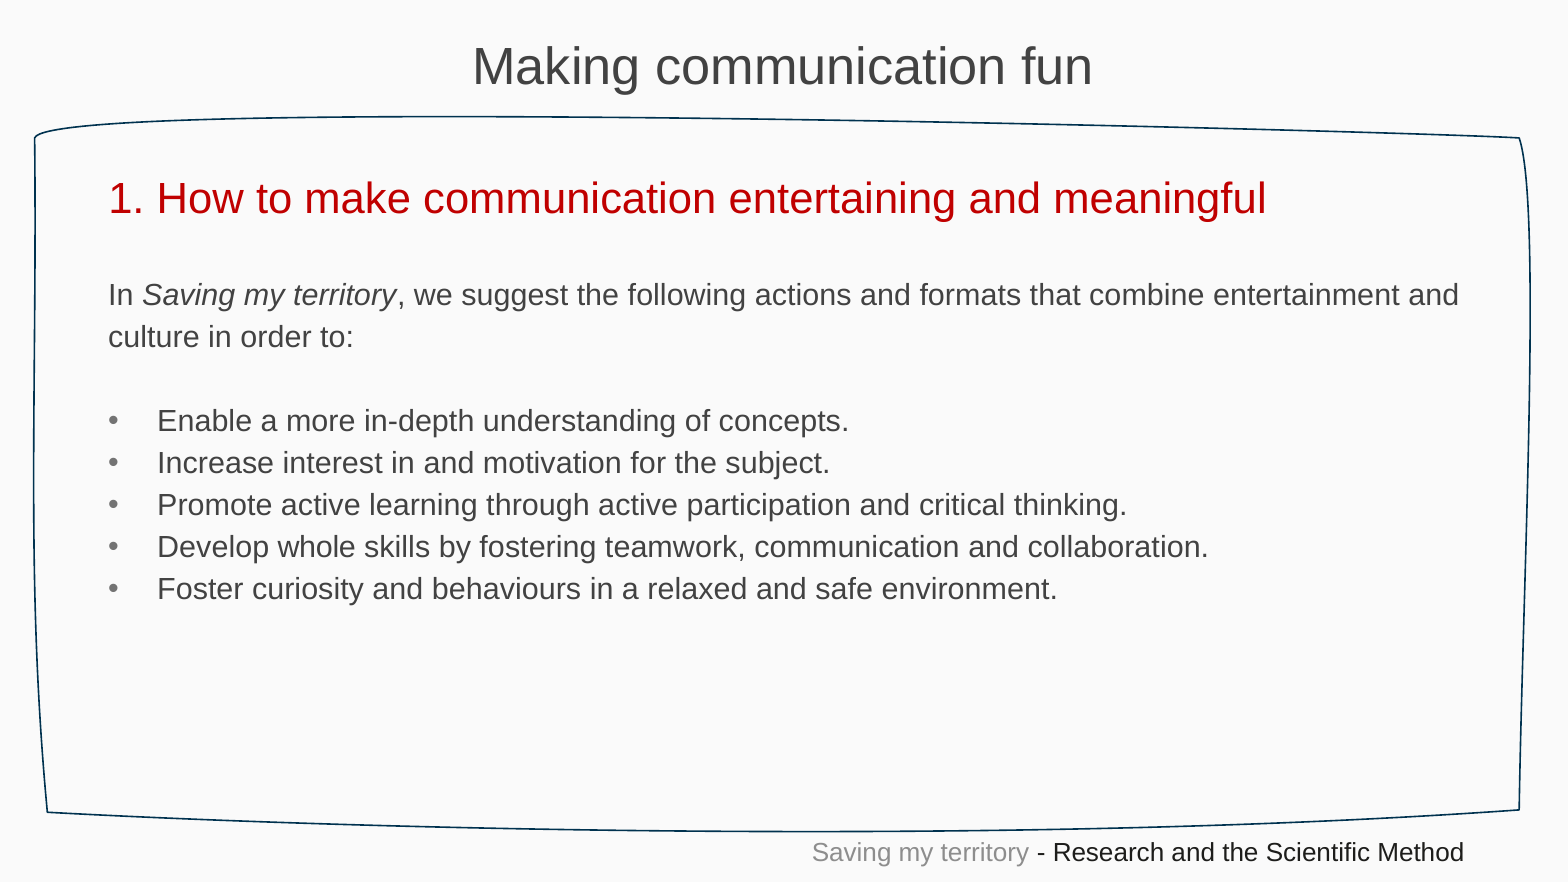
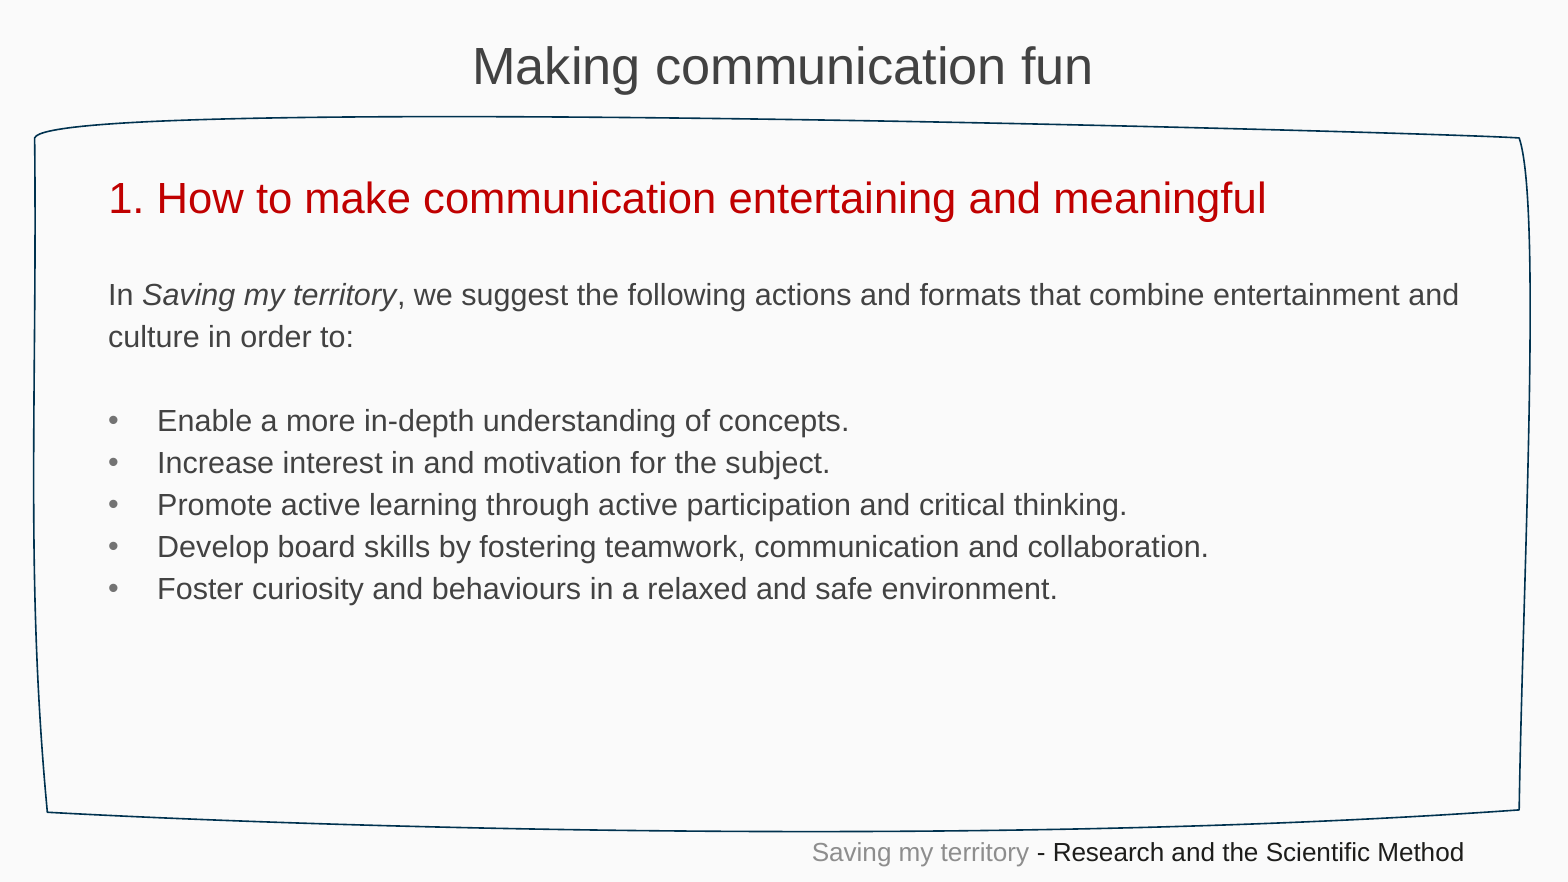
whole: whole -> board
